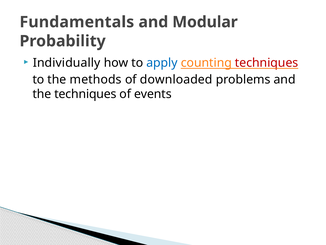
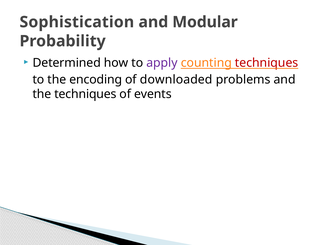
Fundamentals: Fundamentals -> Sophistication
Individually: Individually -> Determined
apply colour: blue -> purple
methods: methods -> encoding
